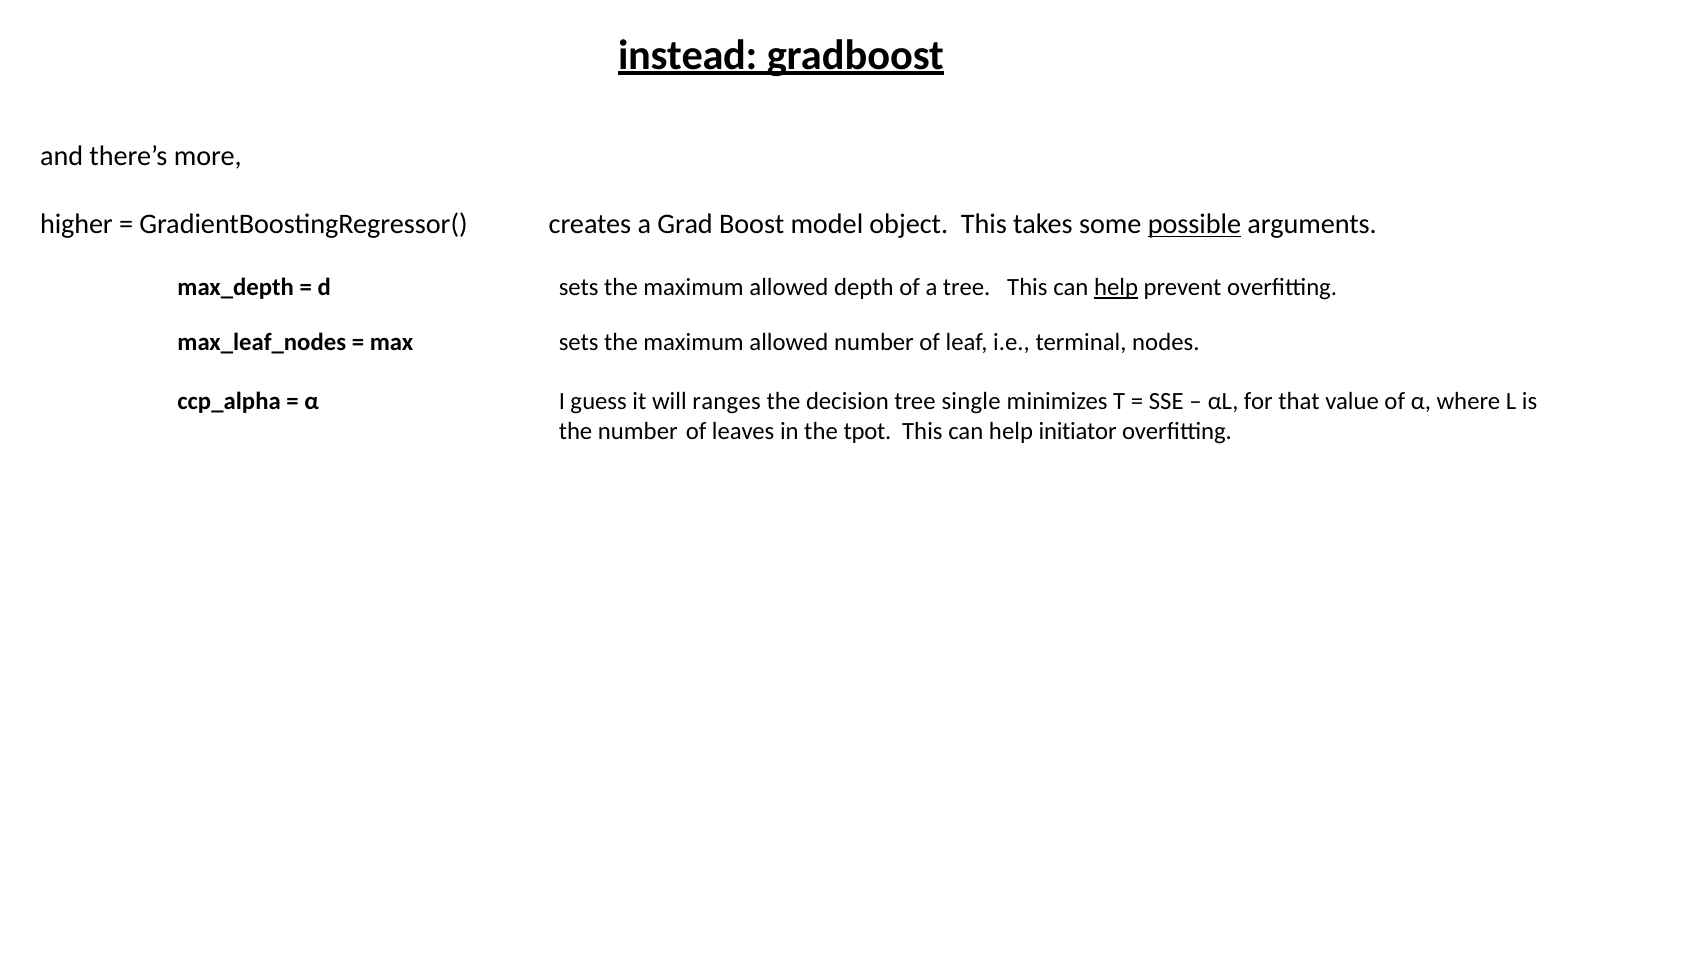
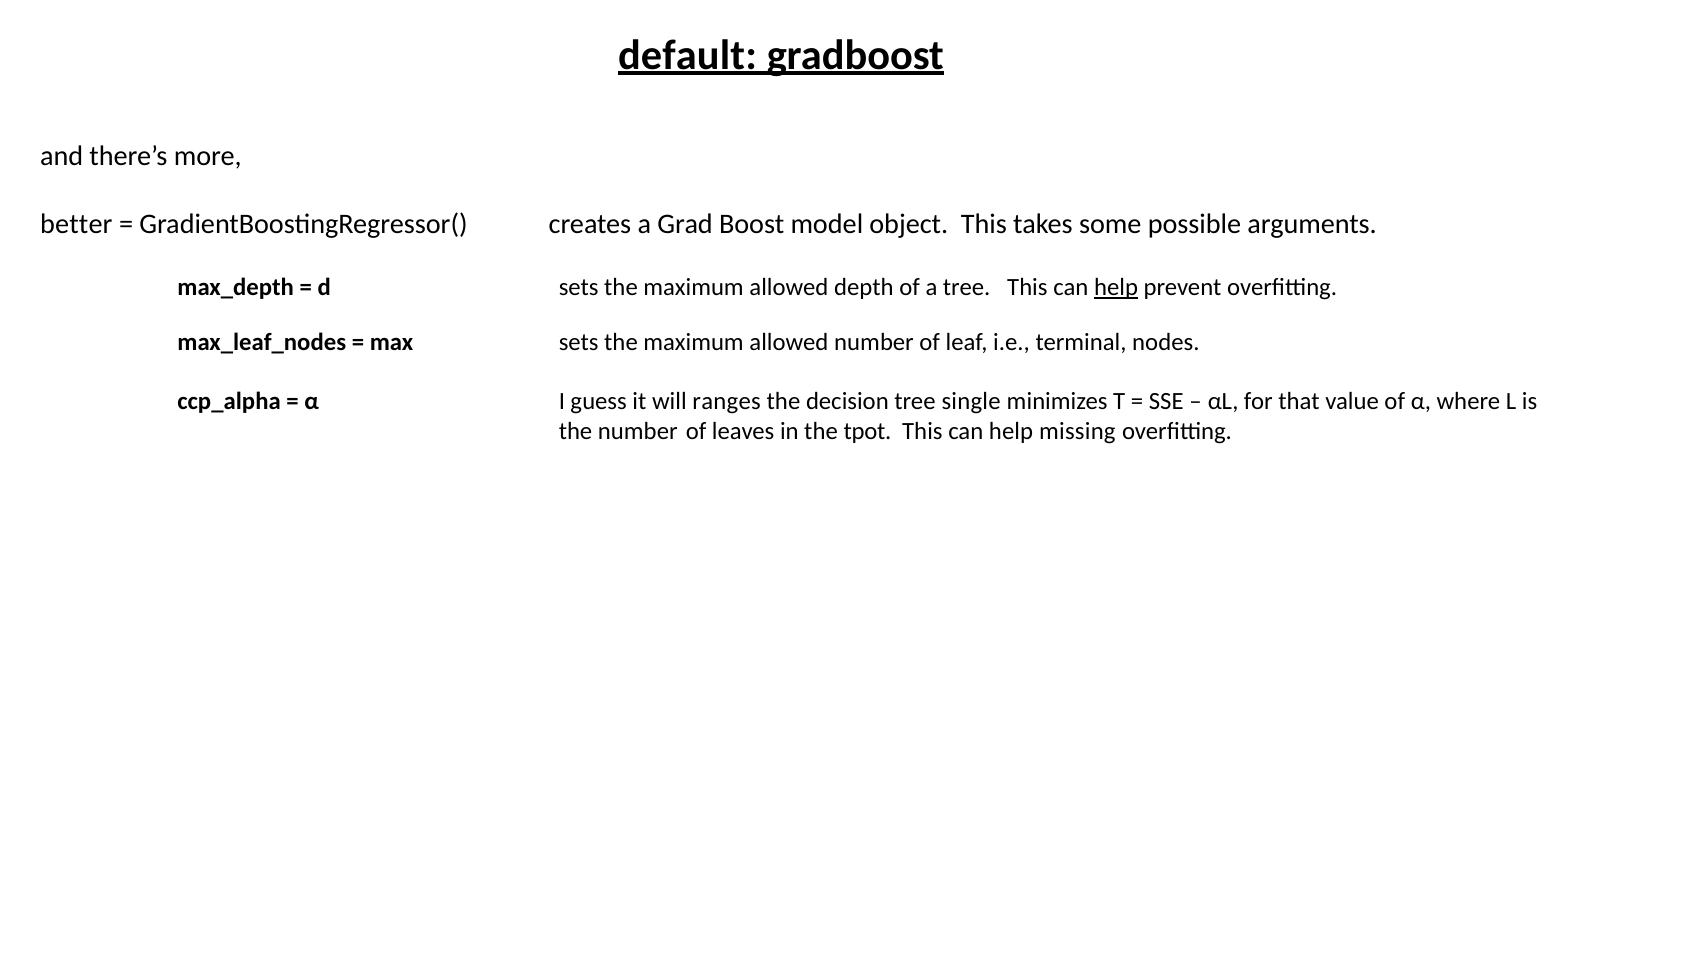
instead: instead -> default
higher: higher -> better
possible underline: present -> none
initiator: initiator -> missing
